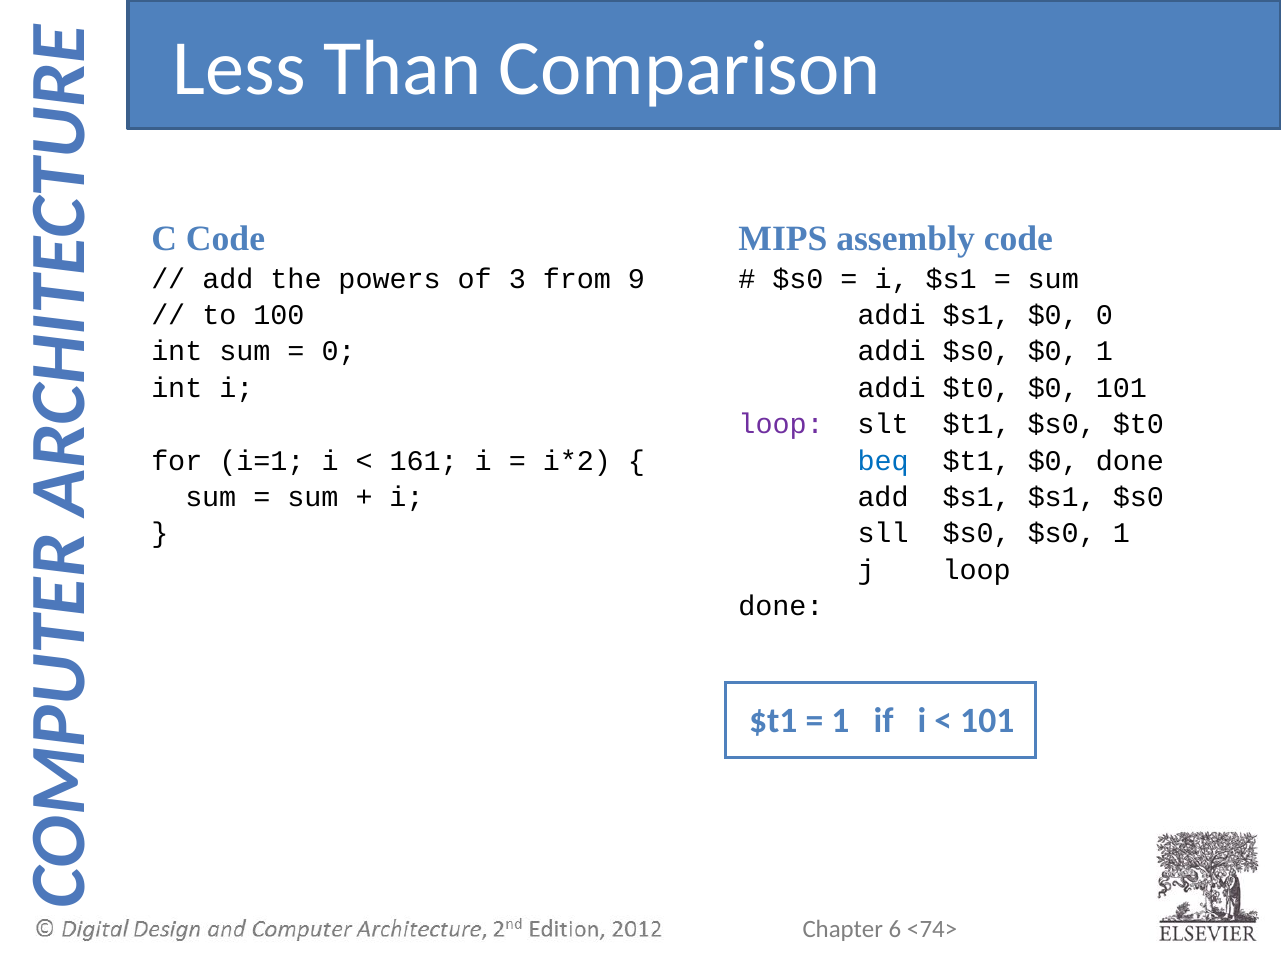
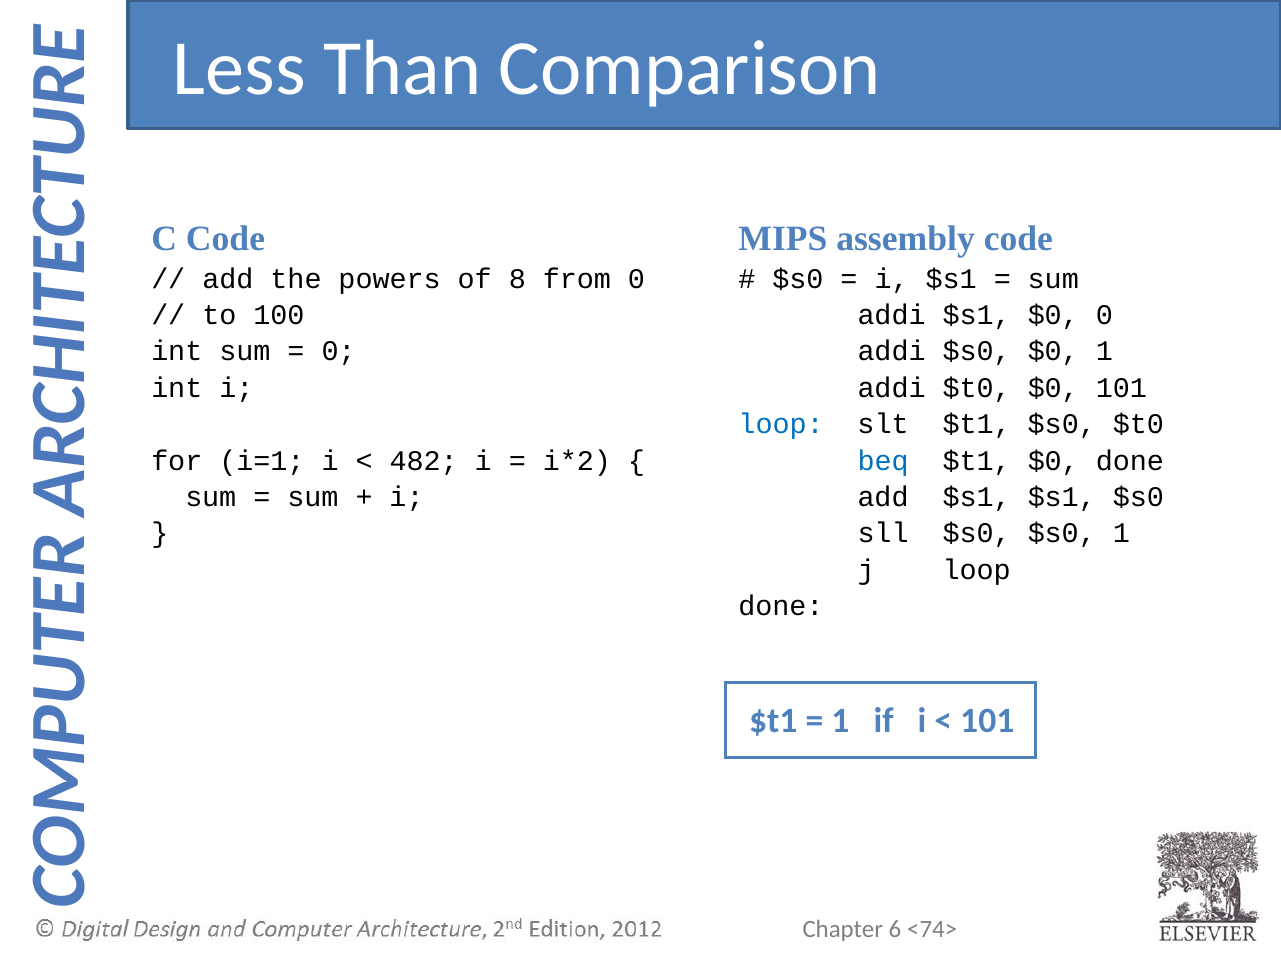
3: 3 -> 8
from 9: 9 -> 0
loop at (781, 425) colour: purple -> blue
161: 161 -> 482
